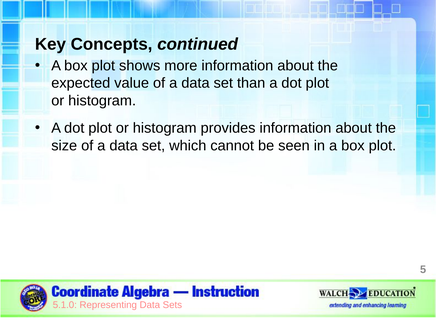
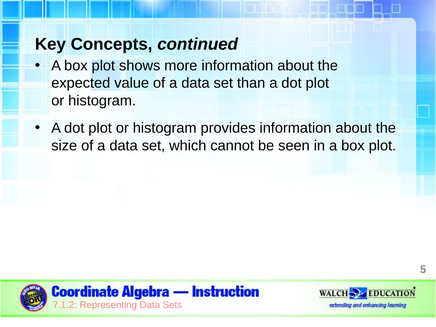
5.1.0: 5.1.0 -> 7.1.2
